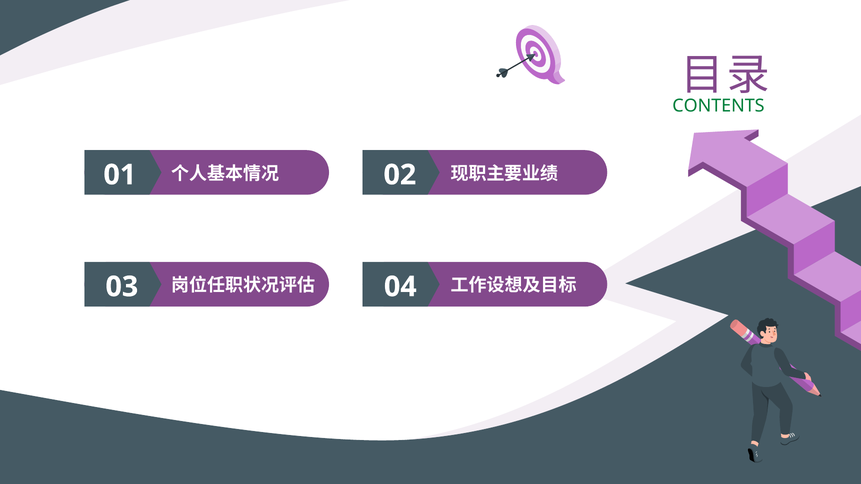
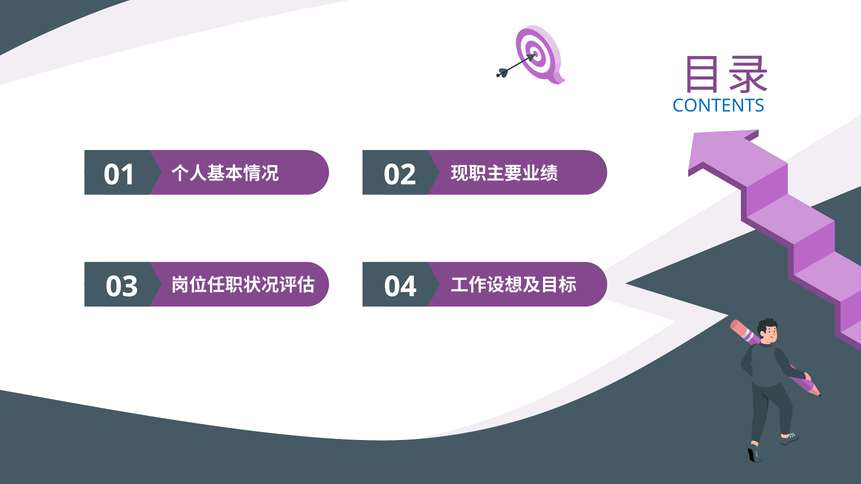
CONTENTS colour: green -> blue
